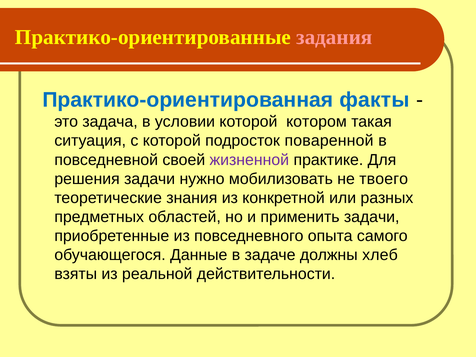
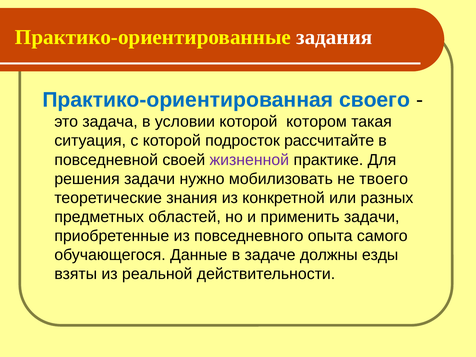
задания colour: pink -> white
факты: факты -> своего
поваренной: поваренной -> рассчитайте
хлеб: хлеб -> езды
